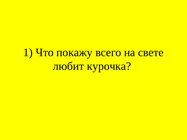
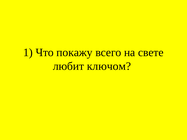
курочка: курочка -> ключом
